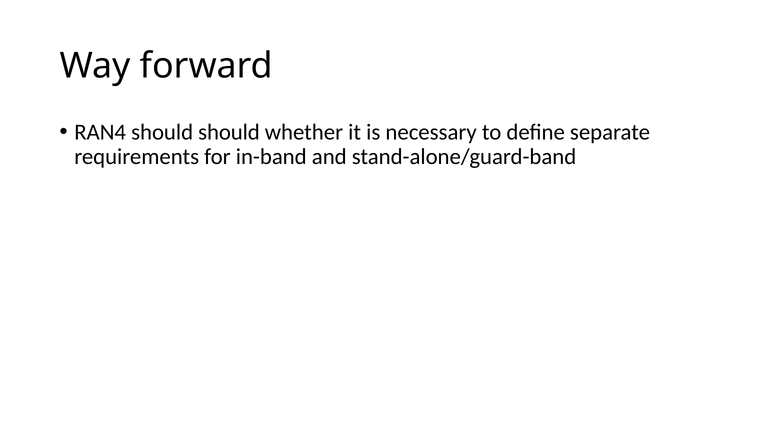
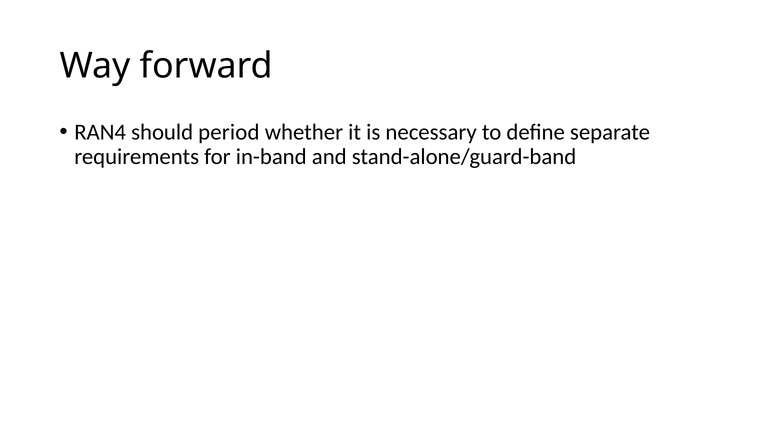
should should: should -> period
